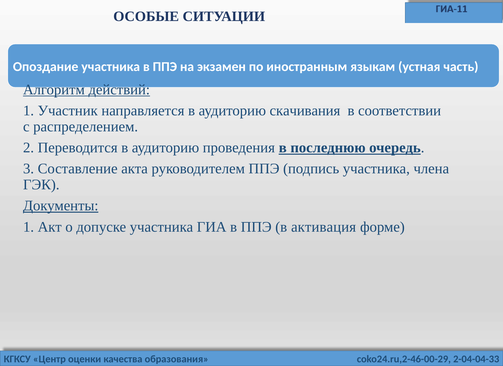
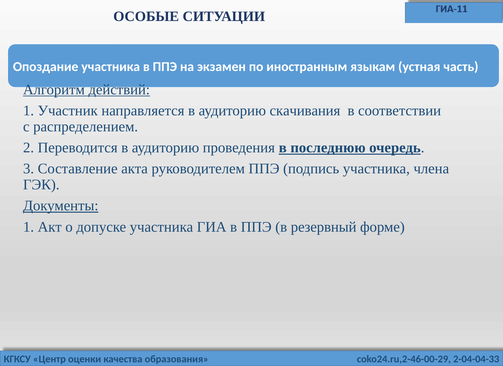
активация: активация -> резервный
